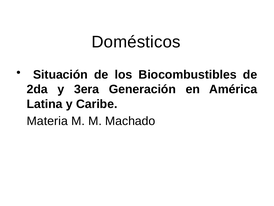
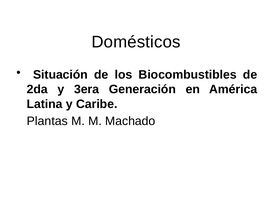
Materia: Materia -> Plantas
